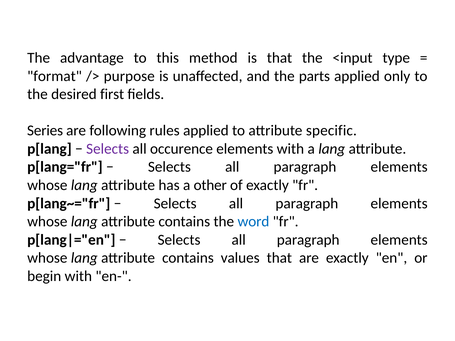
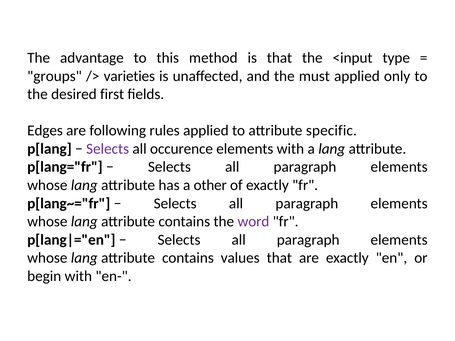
format: format -> groups
purpose: purpose -> varieties
parts: parts -> must
Series: Series -> Edges
word colour: blue -> purple
